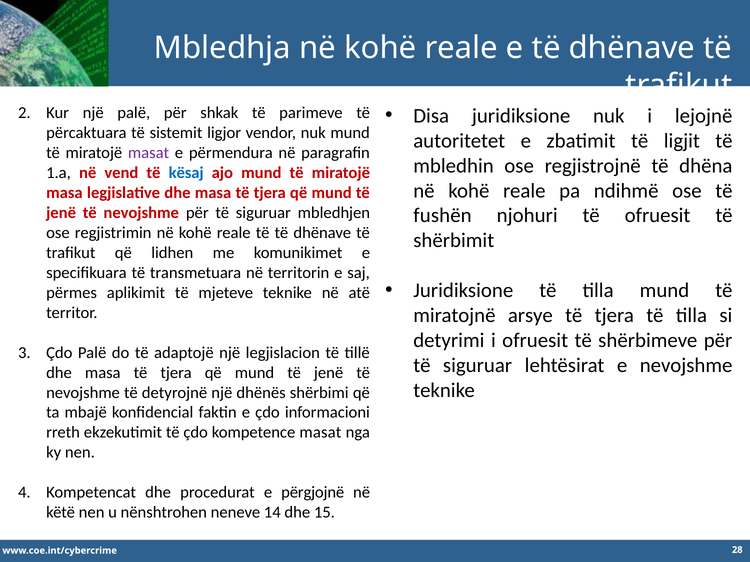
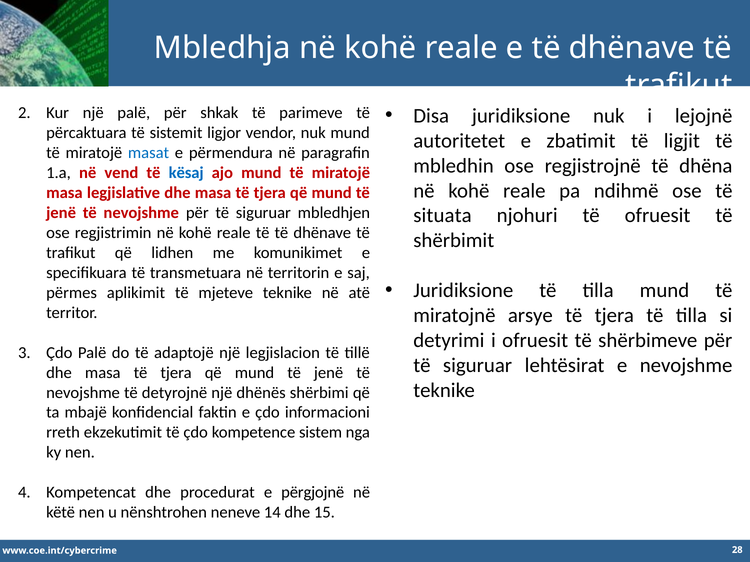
masat at (149, 153) colour: purple -> blue
fushën: fushën -> situata
kompetence masat: masat -> sistem
